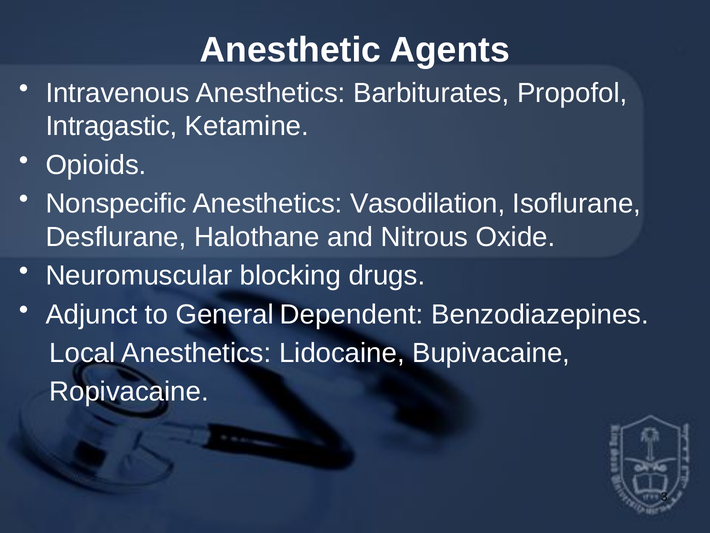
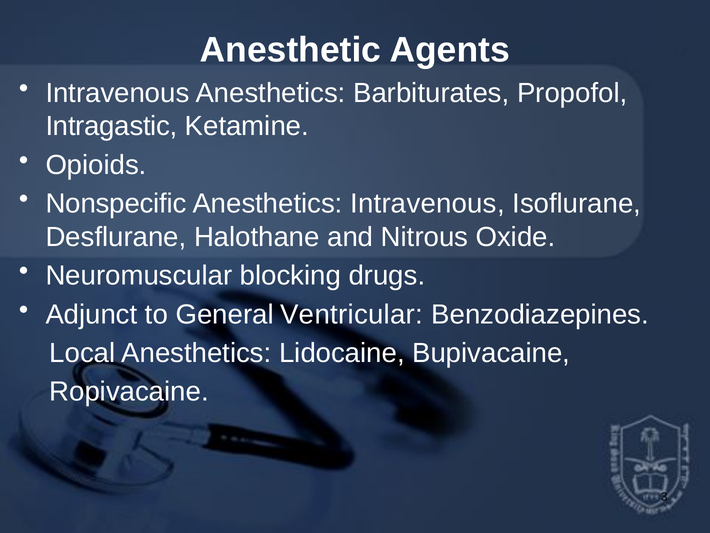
Anesthetics Vasodilation: Vasodilation -> Intravenous
Dependent: Dependent -> Ventricular
